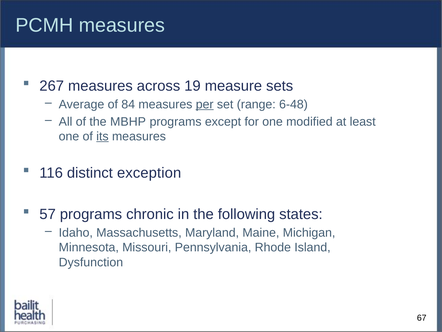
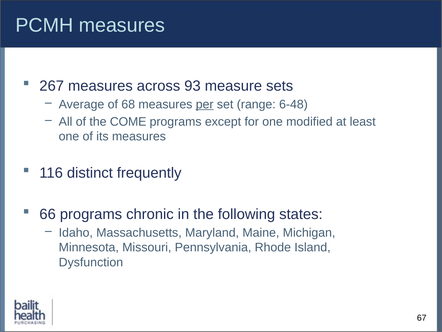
19: 19 -> 93
84: 84 -> 68
MBHP: MBHP -> COME
its underline: present -> none
exception: exception -> frequently
57: 57 -> 66
